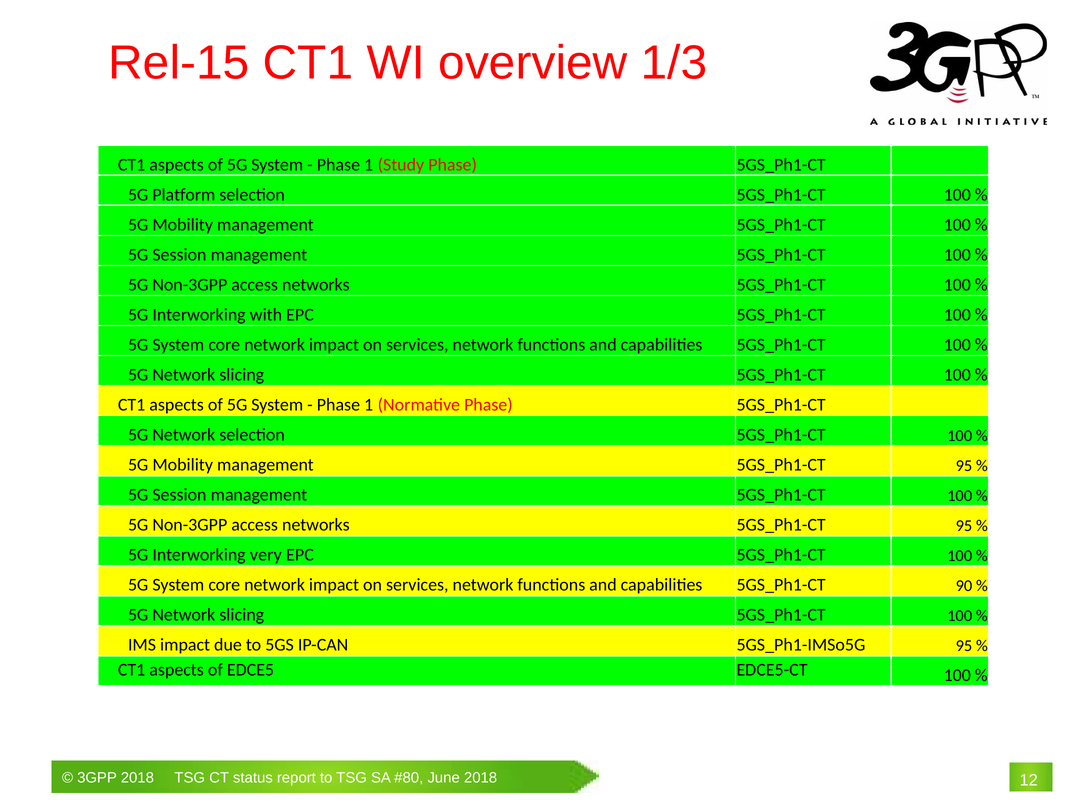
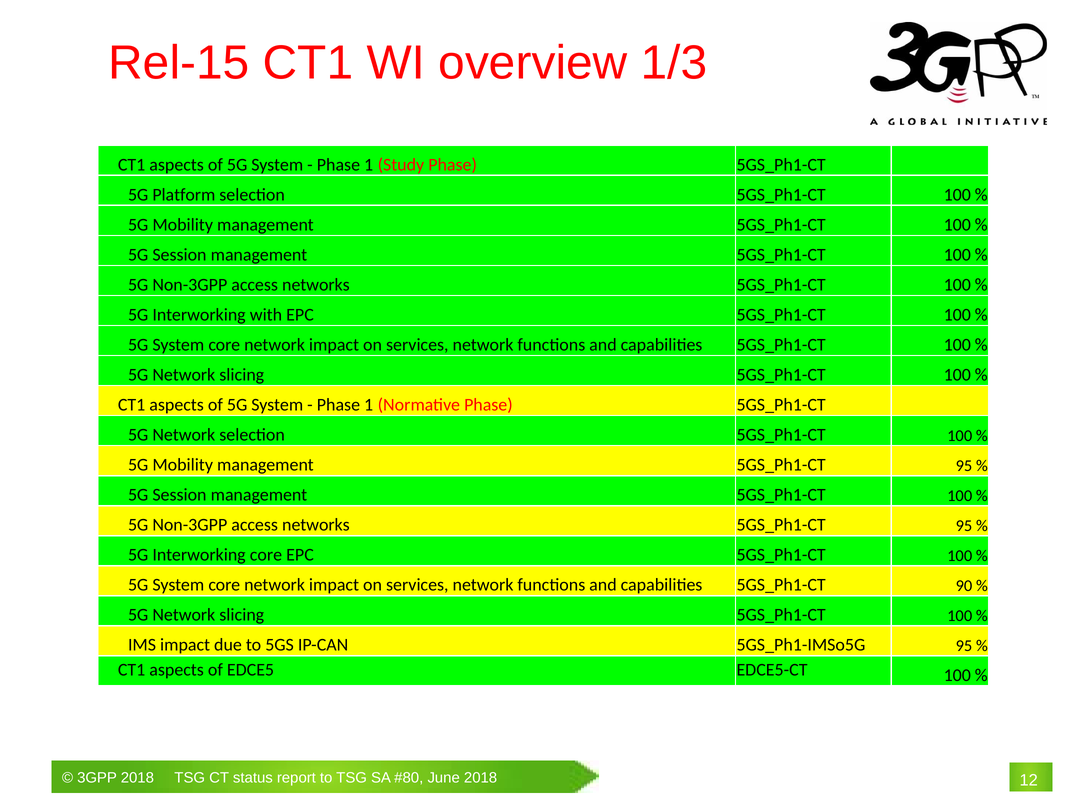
Interworking very: very -> core
